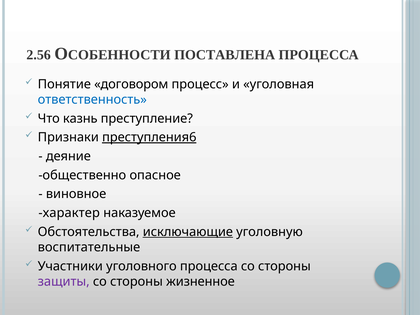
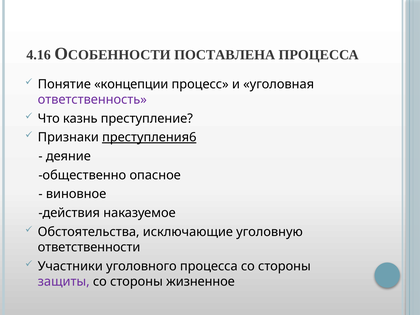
2.56: 2.56 -> 4.16
договором: договором -> концепции
ответственность colour: blue -> purple
характер: характер -> действия
исключающие underline: present -> none
воспитательные: воспитательные -> ответственности
